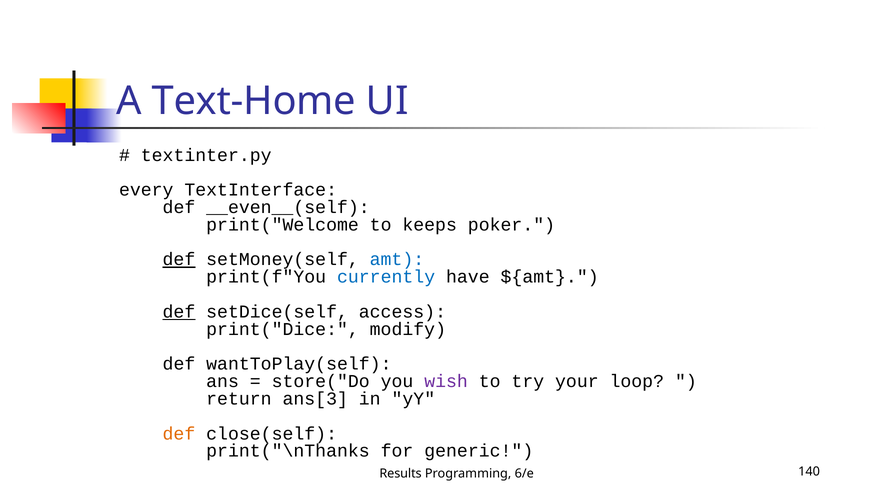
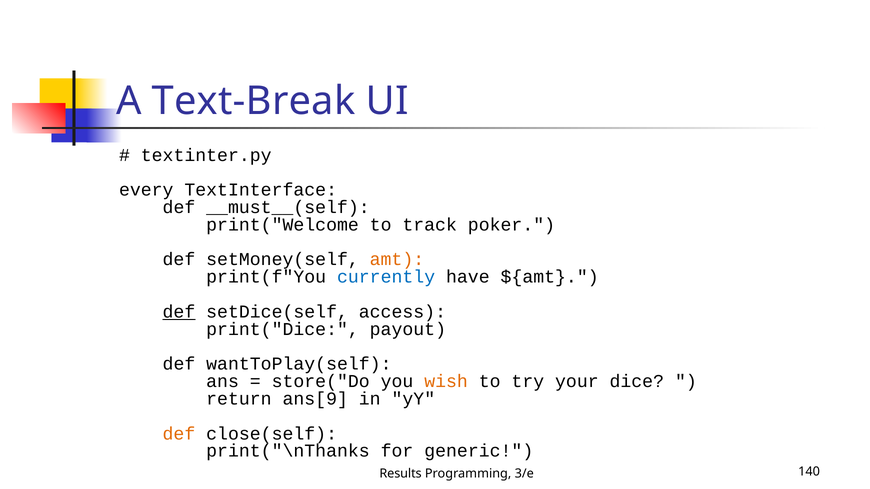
Text-Home: Text-Home -> Text-Break
__even__(self: __even__(self -> __must__(self
keeps: keeps -> track
def at (179, 260) underline: present -> none
amt colour: blue -> orange
modify: modify -> payout
wish colour: purple -> orange
loop: loop -> dice
ans[3: ans[3 -> ans[9
6/e: 6/e -> 3/e
